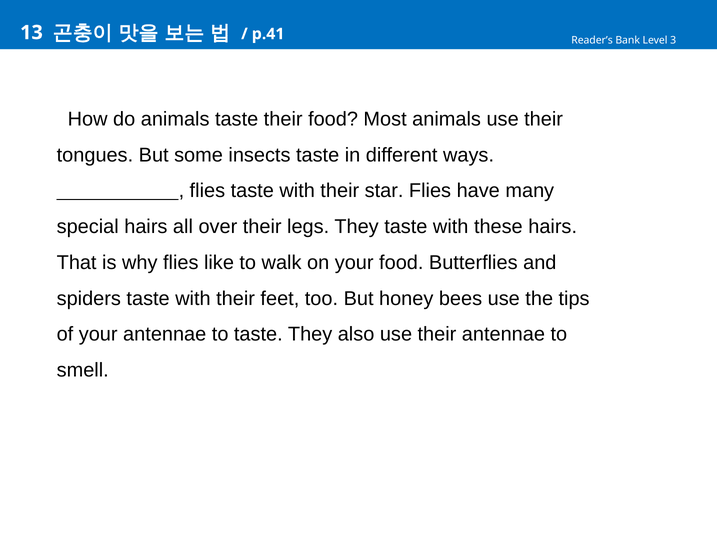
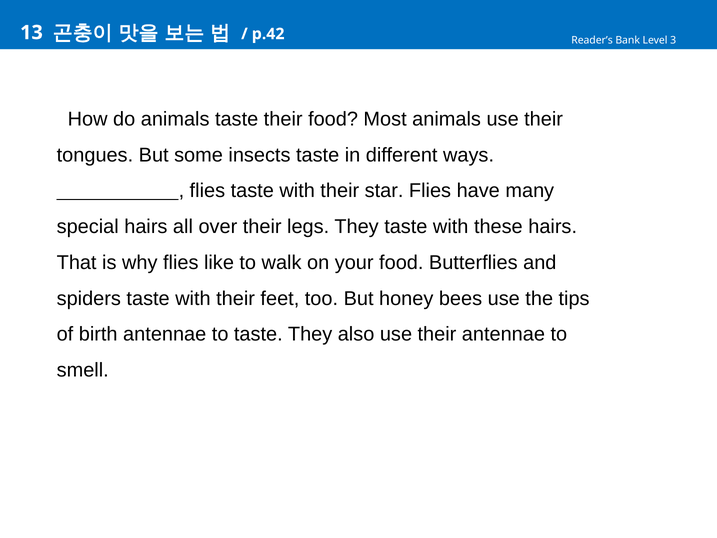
p.41: p.41 -> p.42
of your: your -> birth
